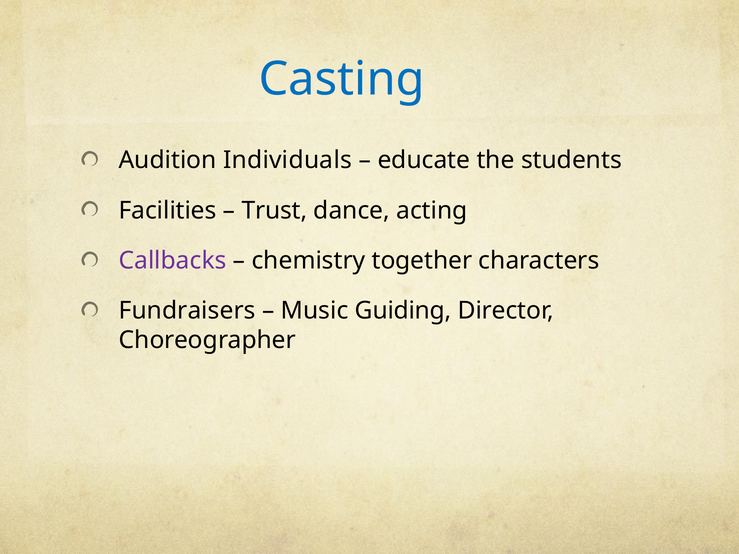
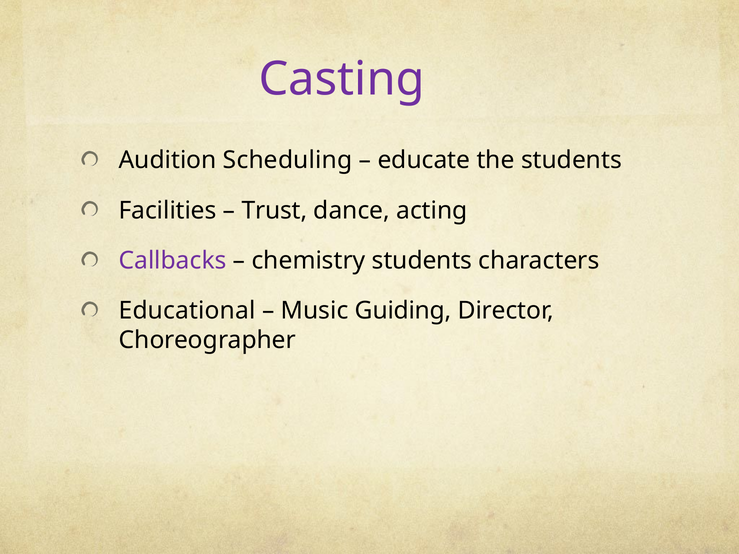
Casting colour: blue -> purple
Individuals: Individuals -> Scheduling
chemistry together: together -> students
Fundraisers: Fundraisers -> Educational
